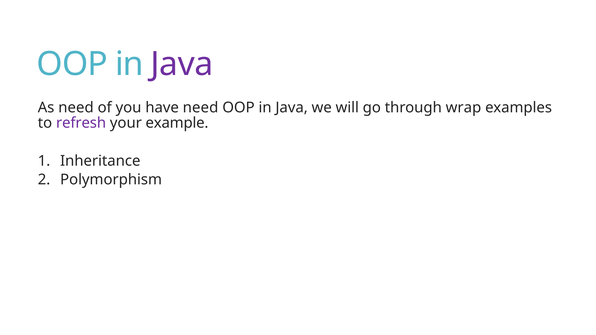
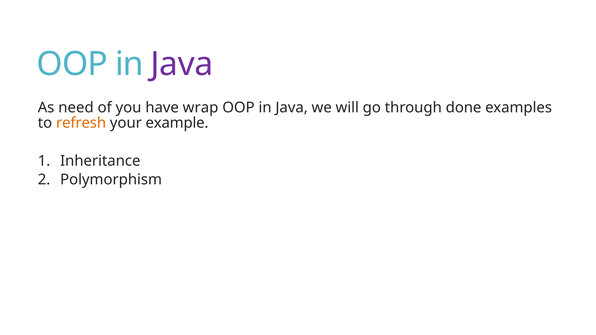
have need: need -> wrap
wrap: wrap -> done
refresh colour: purple -> orange
